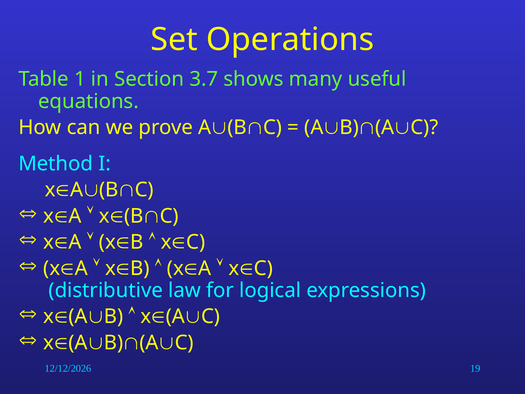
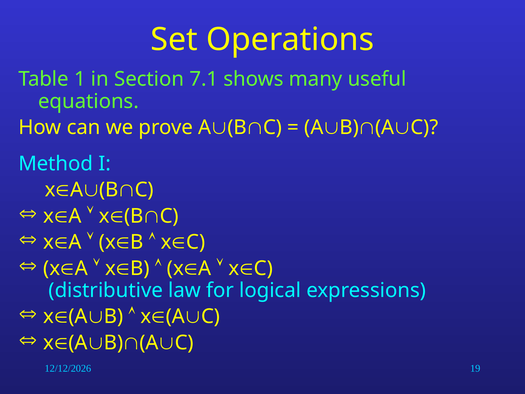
3.7: 3.7 -> 7.1
